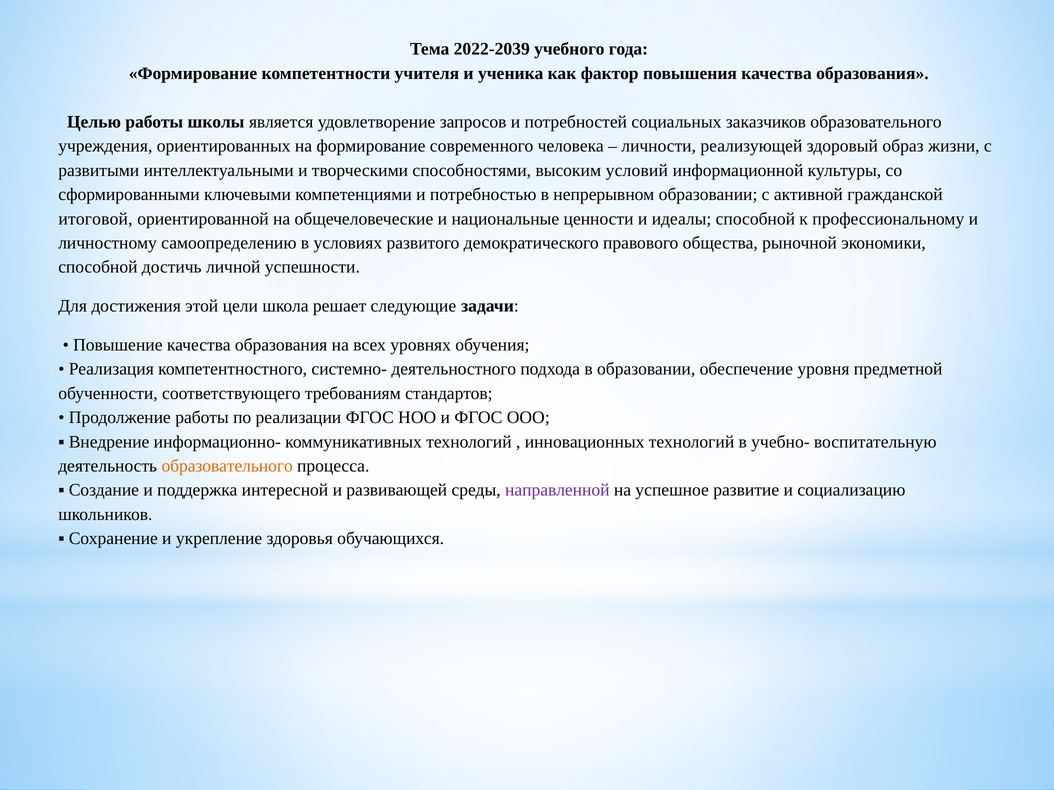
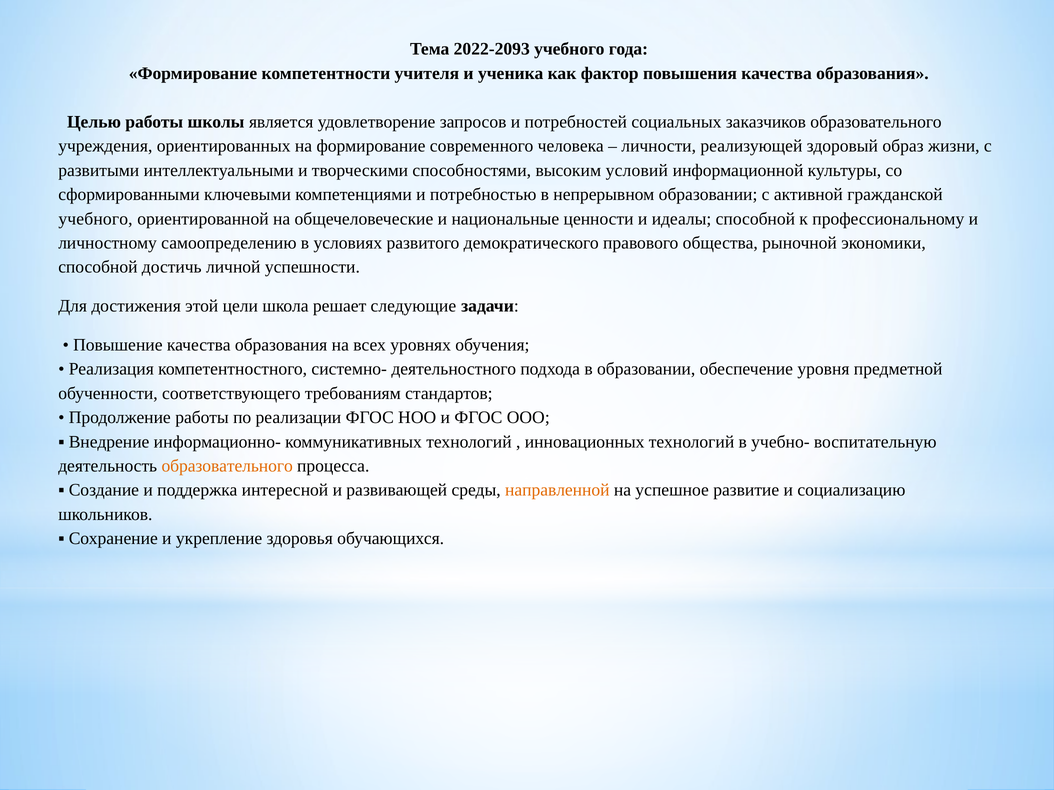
2022-2039: 2022-2039 -> 2022-2093
итоговой at (96, 219): итоговой -> учебного
направленной colour: purple -> orange
